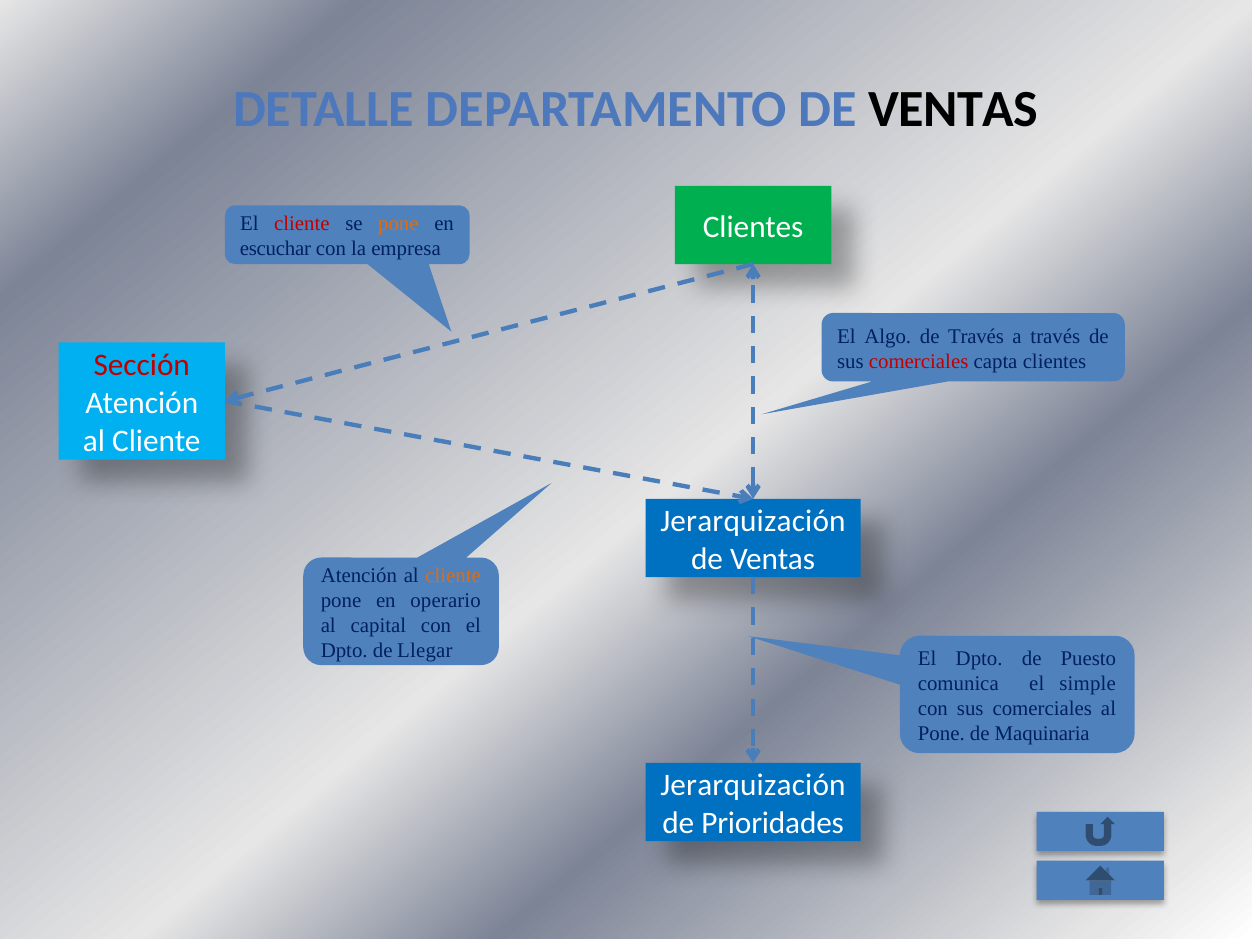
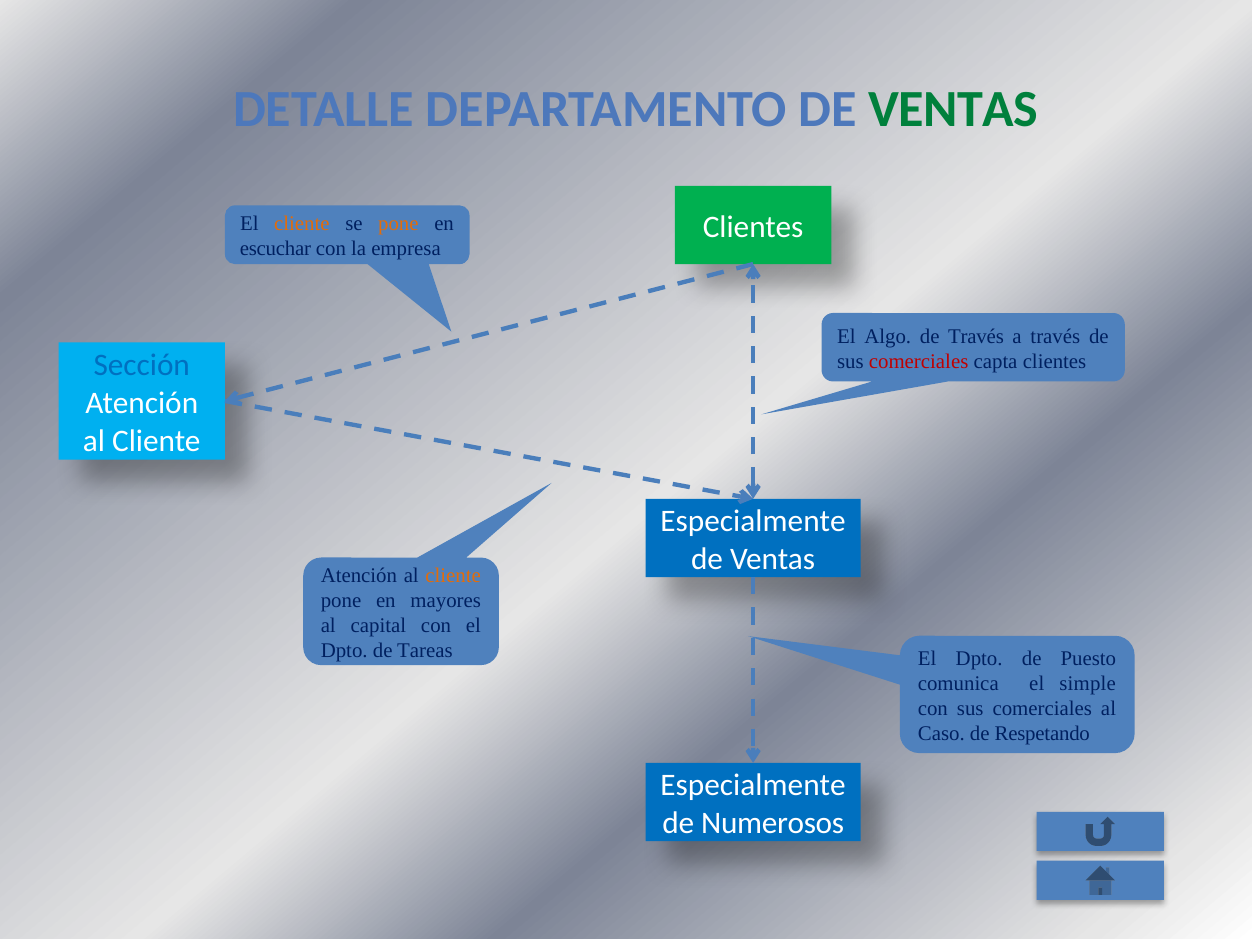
VENTAS at (953, 110) colour: black -> green
cliente at (302, 224) colour: red -> orange
Sección colour: red -> blue
Jerarquización at (753, 521): Jerarquización -> Especialmente
operario: operario -> mayores
Llegar: Llegar -> Tareas
Pone at (941, 733): Pone -> Caso
Maquinaria: Maquinaria -> Respetando
Jerarquización at (753, 785): Jerarquización -> Especialmente
Prioridades: Prioridades -> Numerosos
